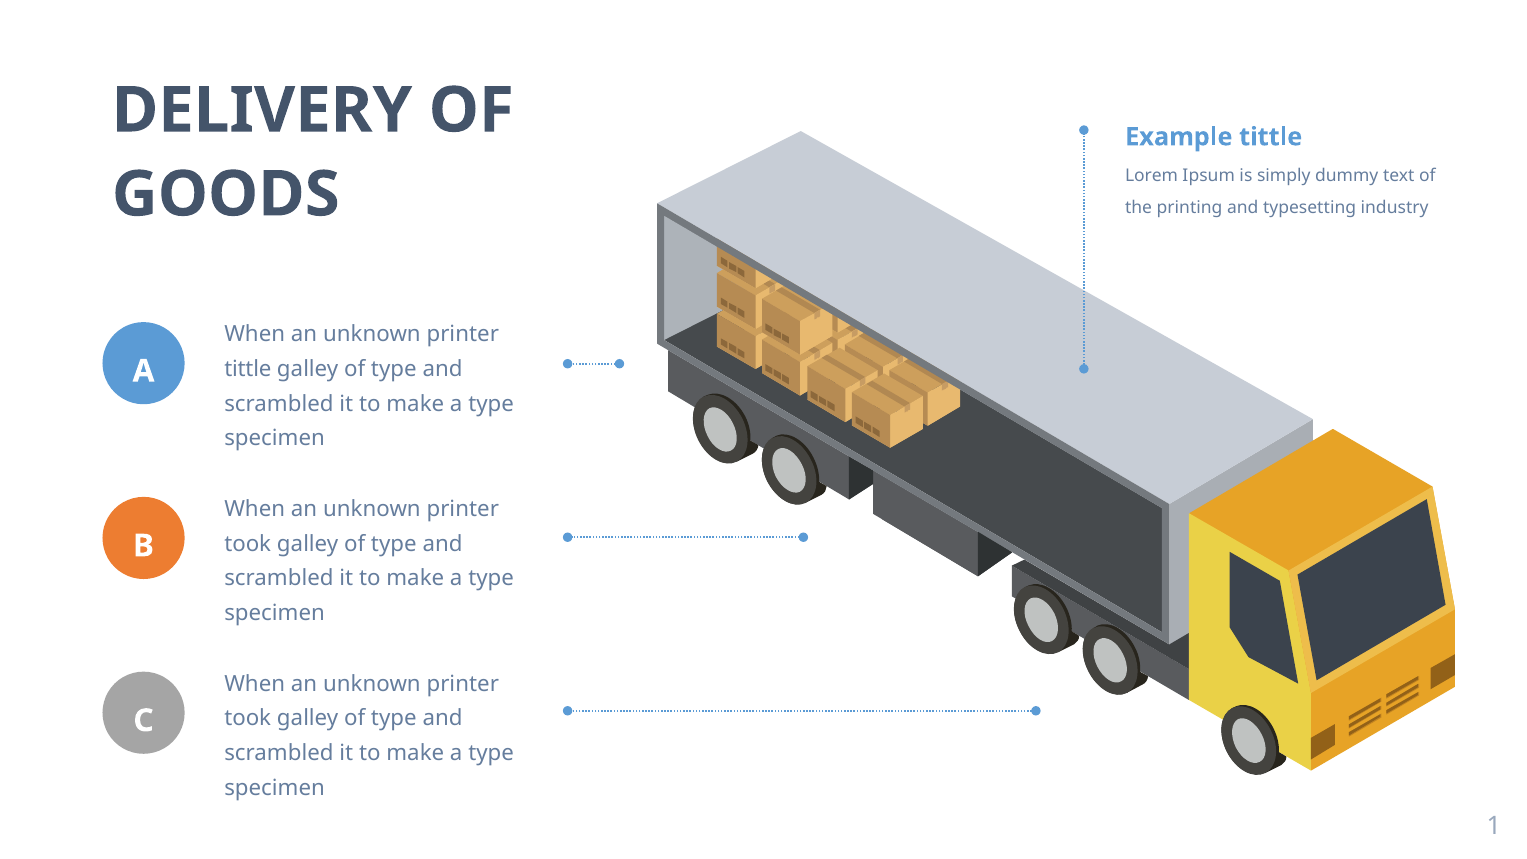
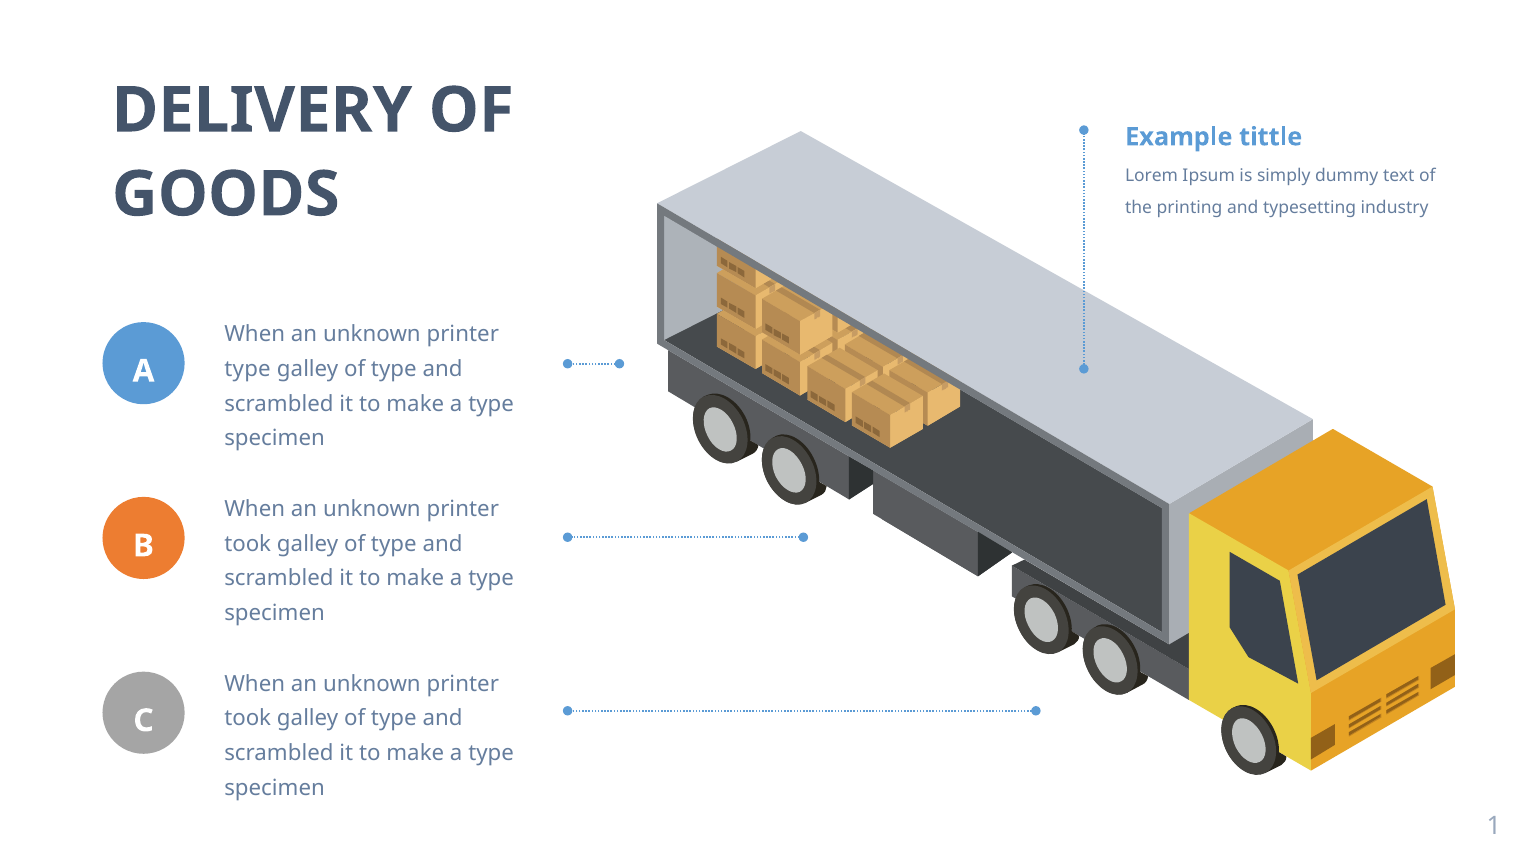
tittle at (248, 369): tittle -> type
